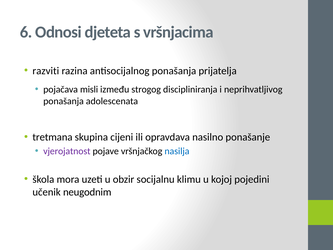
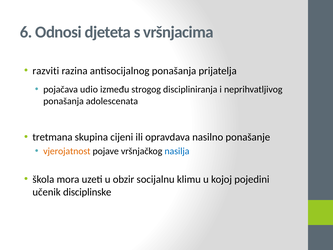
misli: misli -> udio
vjerojatnost colour: purple -> orange
neugodnim: neugodnim -> disciplinske
